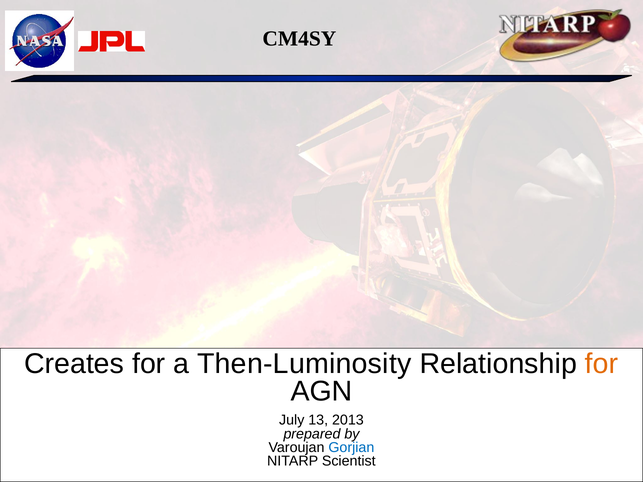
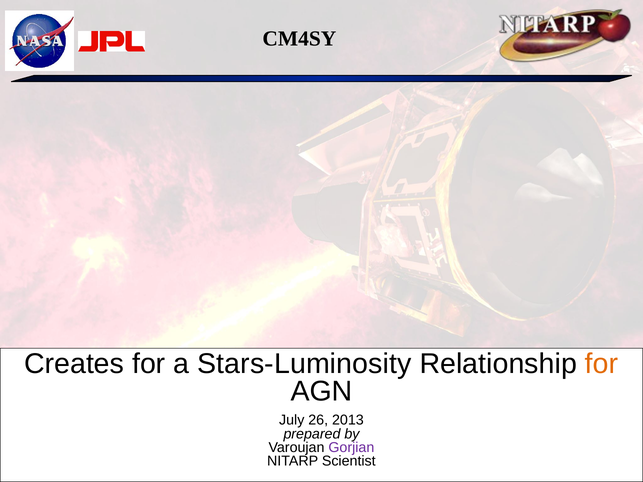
Then-Luminosity: Then-Luminosity -> Stars-Luminosity
13: 13 -> 26
Gorjian colour: blue -> purple
